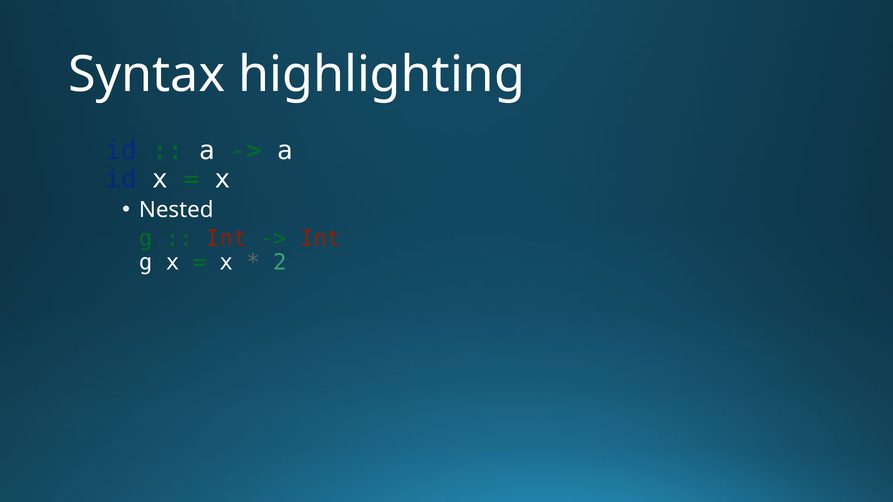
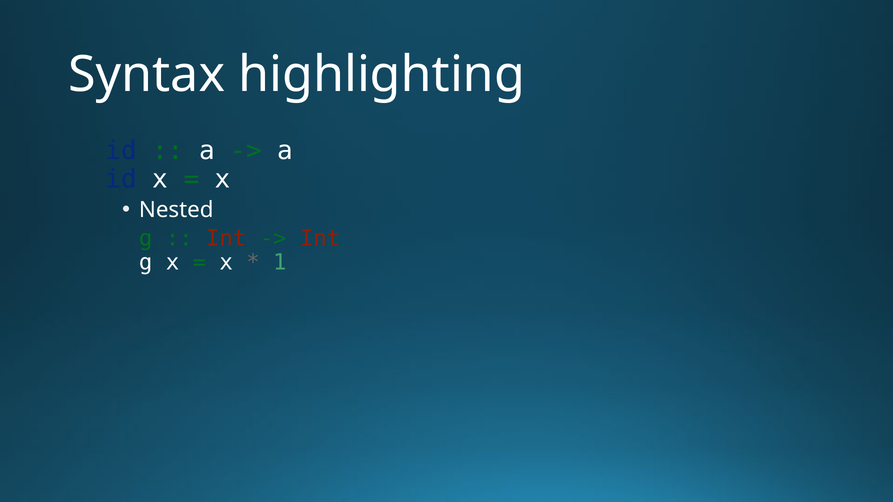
2: 2 -> 1
